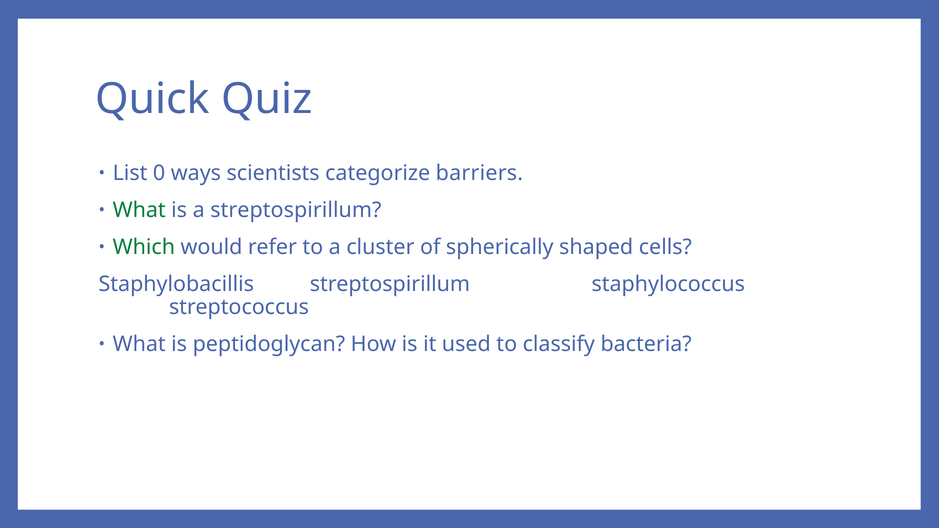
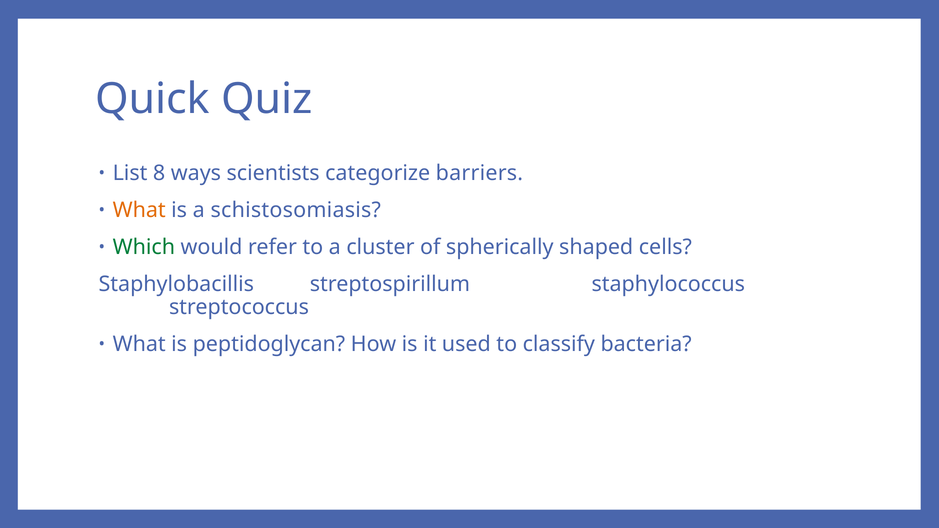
0: 0 -> 8
What at (139, 210) colour: green -> orange
a streptospirillum: streptospirillum -> schistosomiasis
